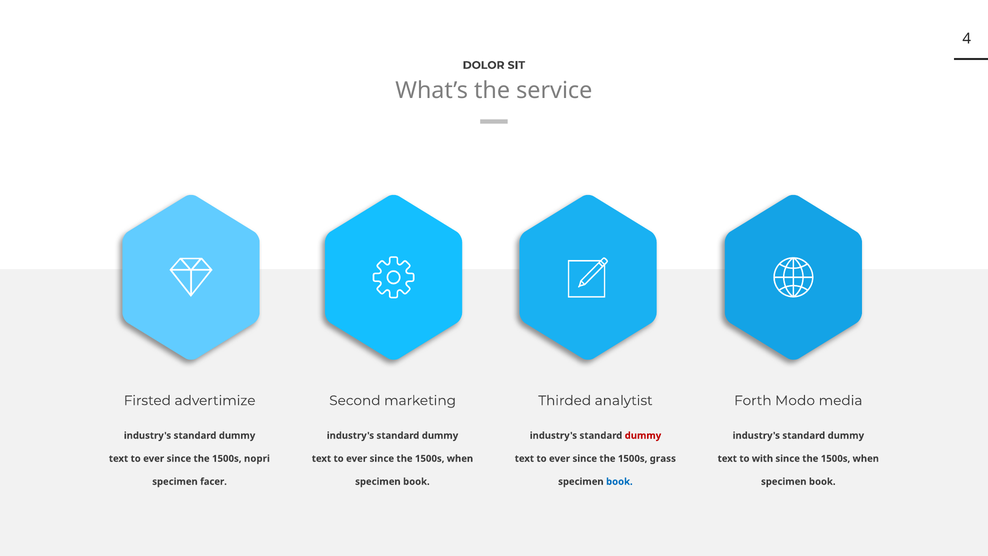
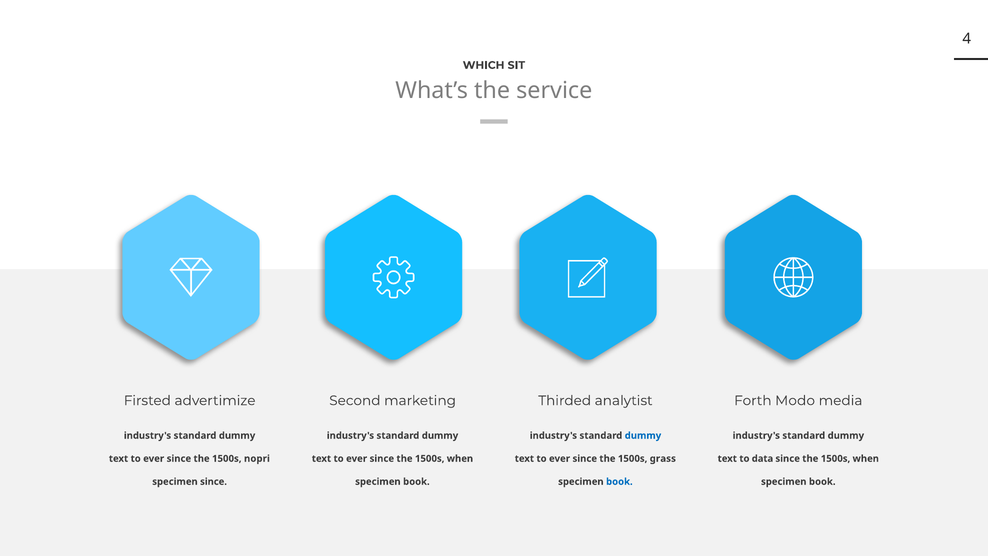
DOLOR: DOLOR -> WHICH
dummy at (643, 435) colour: red -> blue
with: with -> data
specimen facer: facer -> since
